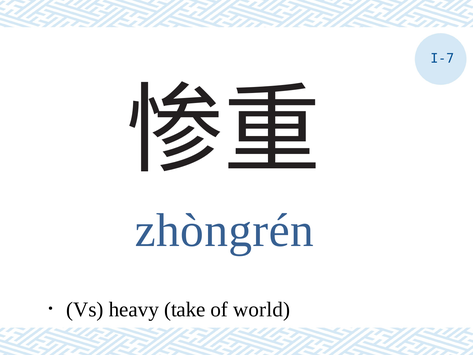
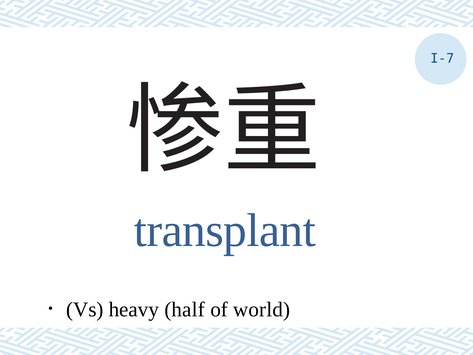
zhòngrén: zhòngrén -> transplant
take: take -> half
